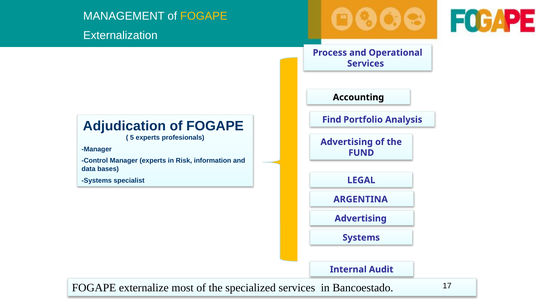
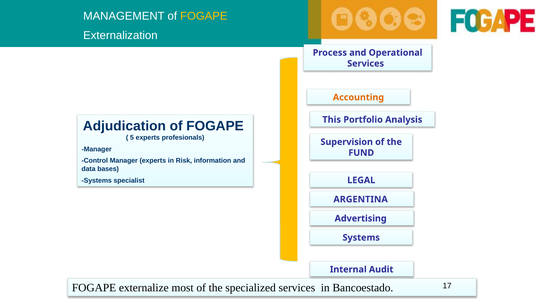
Accounting colour: black -> orange
Find: Find -> This
Advertising at (347, 142): Advertising -> Supervision
